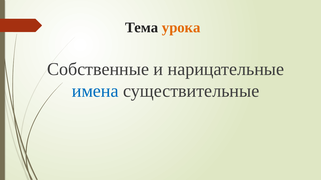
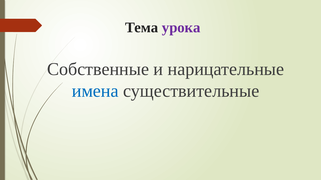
урока colour: orange -> purple
